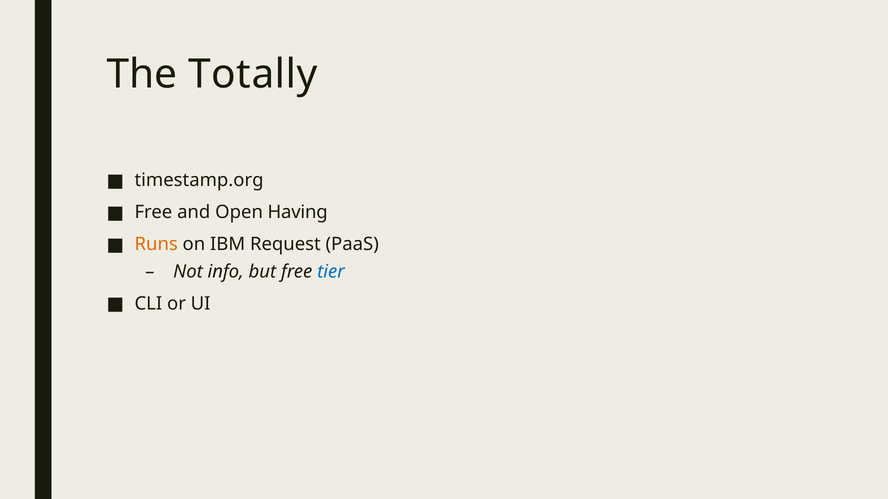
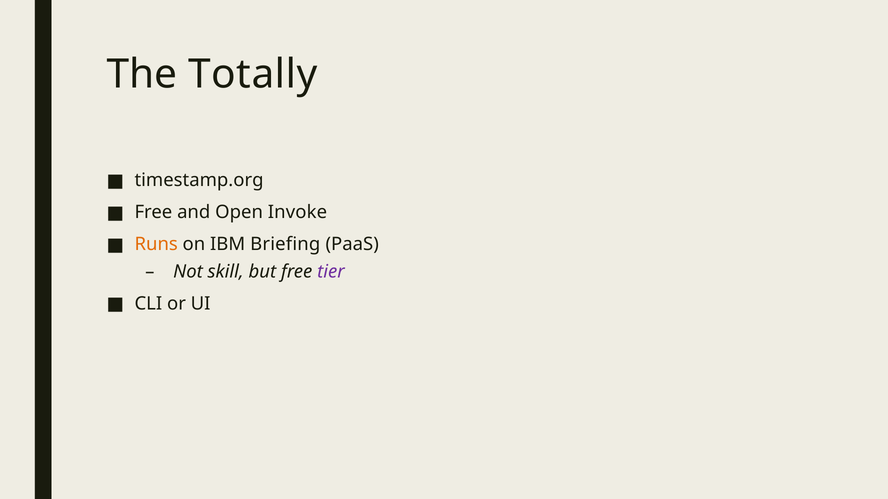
Having: Having -> Invoke
Request: Request -> Briefing
info: info -> skill
tier colour: blue -> purple
